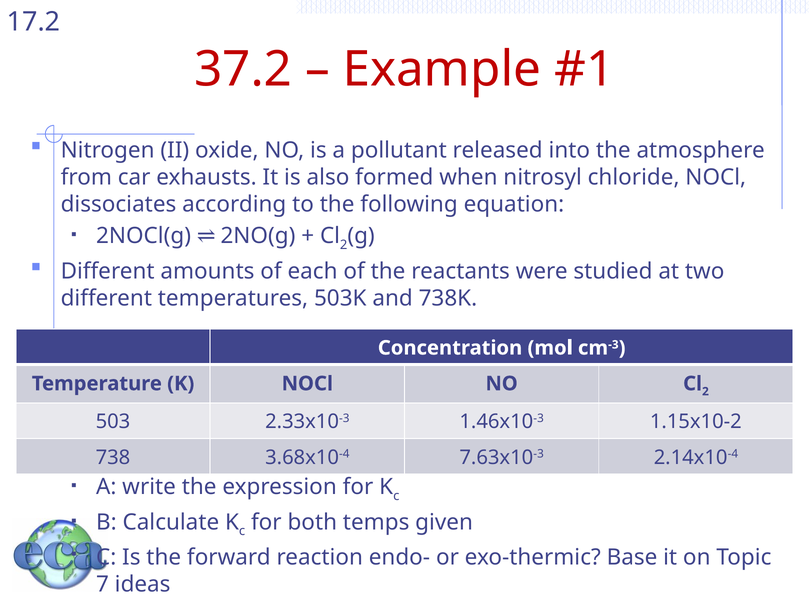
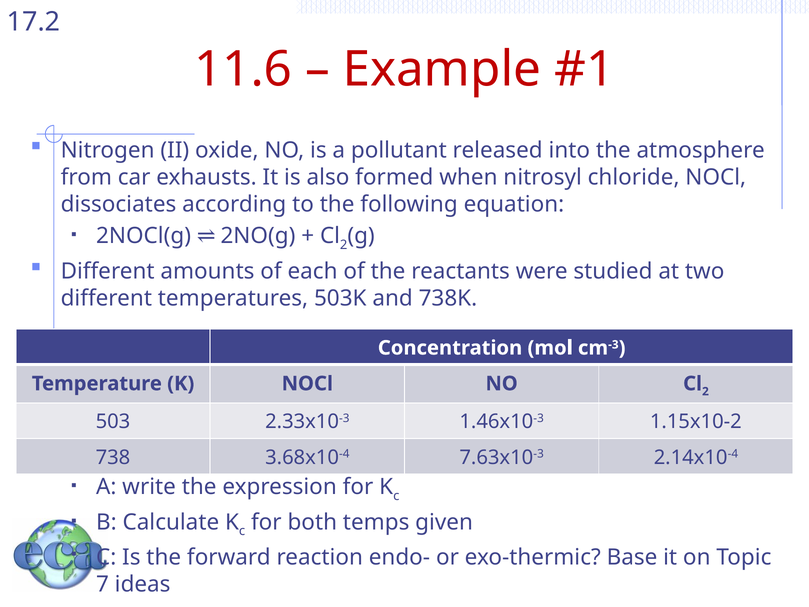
37.2: 37.2 -> 11.6
